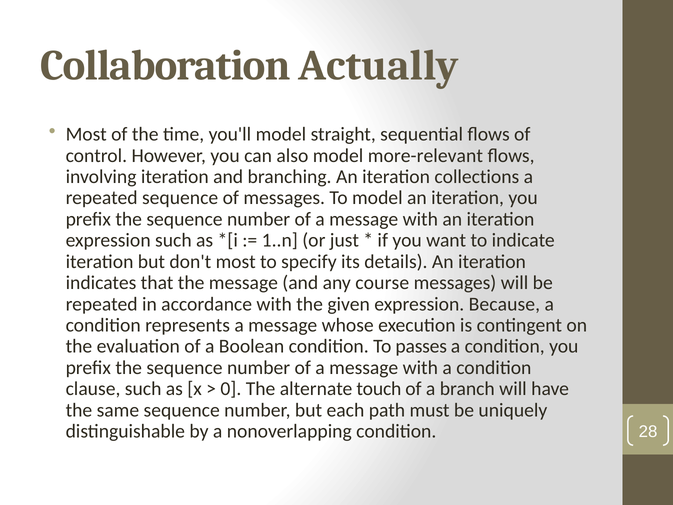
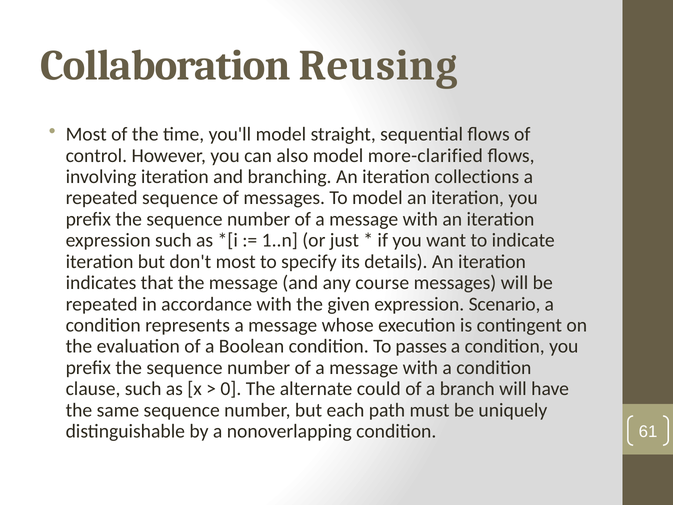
Actually: Actually -> Reusing
more-relevant: more-relevant -> more-clarified
Because: Because -> Scenario
touch: touch -> could
28: 28 -> 61
